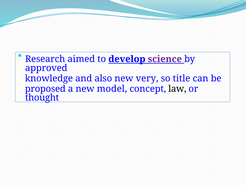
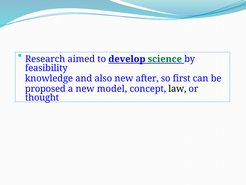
science colour: purple -> green
approved: approved -> feasibility
very: very -> after
title: title -> first
